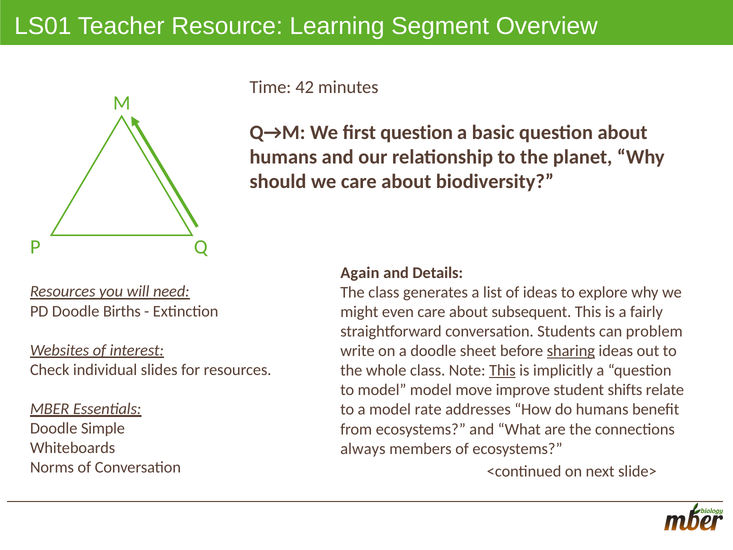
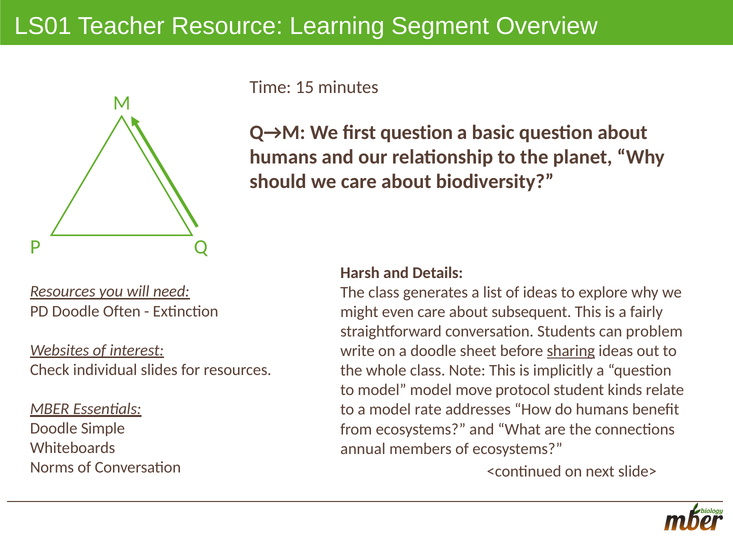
42: 42 -> 15
Again: Again -> Harsh
Births: Births -> Often
This at (502, 370) underline: present -> none
improve: improve -> protocol
shifts: shifts -> kinds
always: always -> annual
